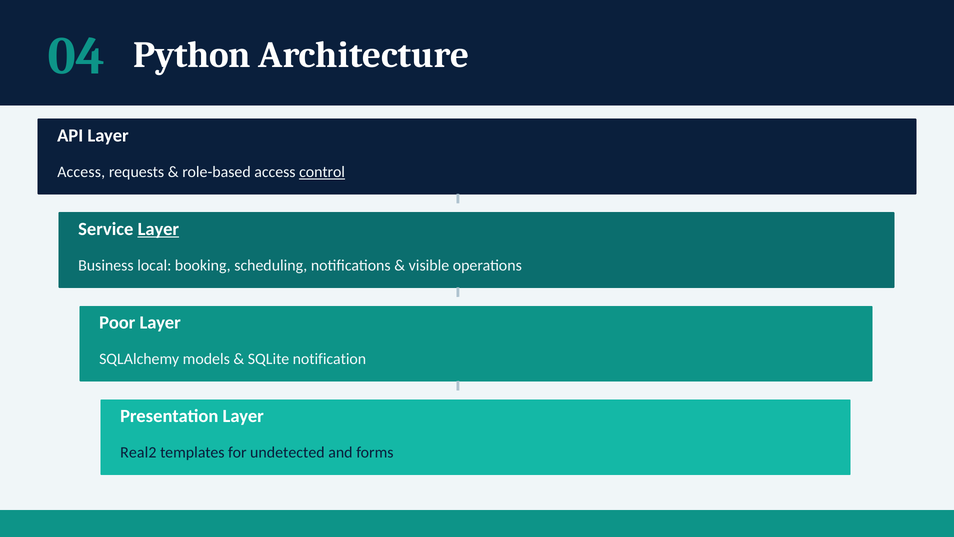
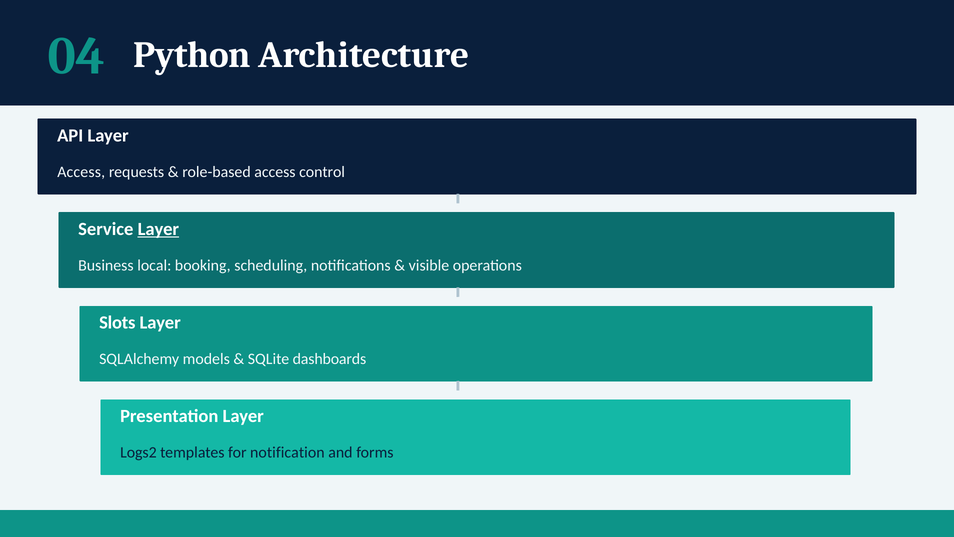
control underline: present -> none
Poor: Poor -> Slots
notification: notification -> dashboards
Real2: Real2 -> Logs2
undetected: undetected -> notification
